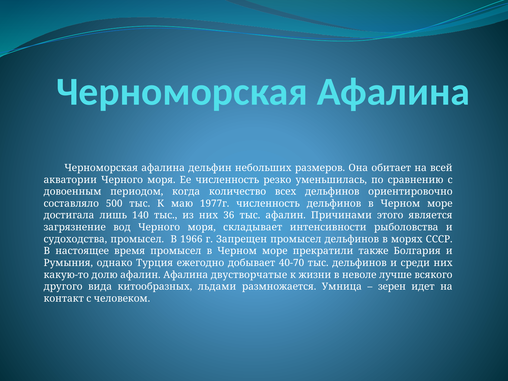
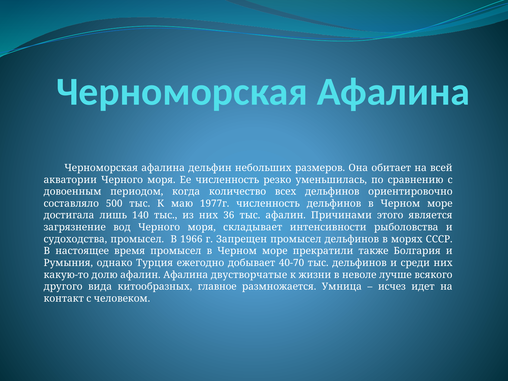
льдами: льдами -> главное
зерен: зерен -> исчез
